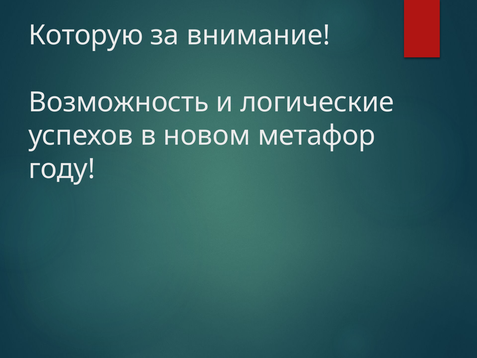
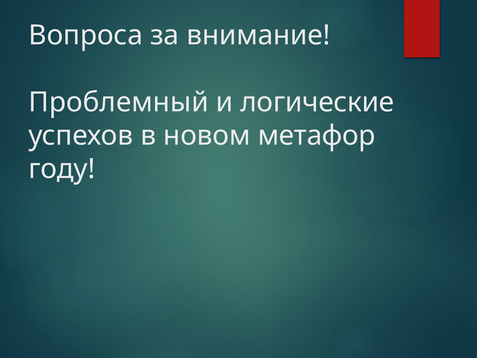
Которую: Которую -> Вопроса
Возможность: Возможность -> Проблемный
